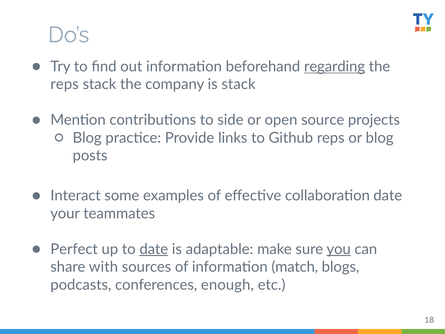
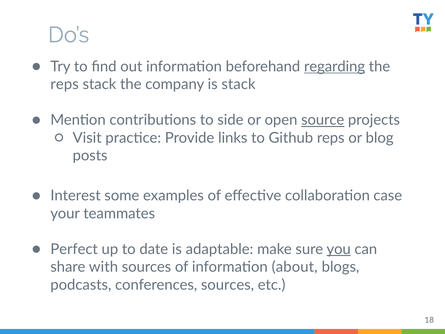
source underline: none -> present
Blog at (87, 138): Blog -> Visit
Interact: Interact -> Interest
collaboration date: date -> case
date at (154, 249) underline: present -> none
match: match -> about
conferences enough: enough -> sources
